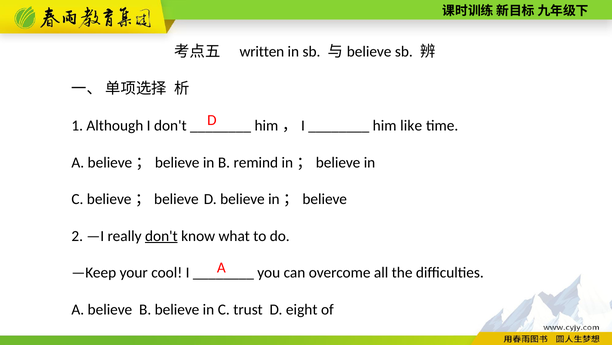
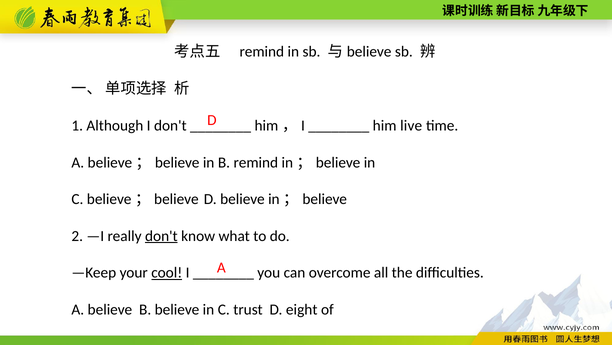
written at (262, 52): written -> remind
like: like -> live
cool underline: none -> present
